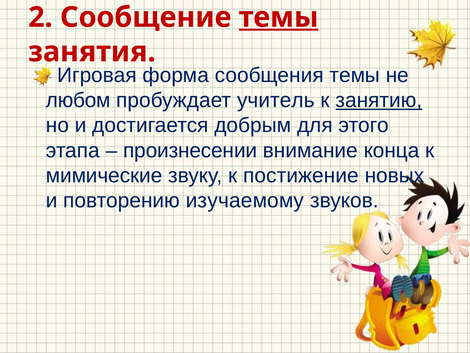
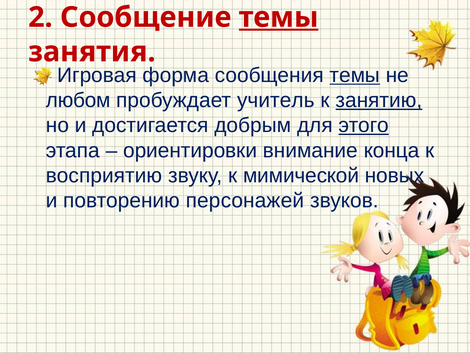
темы at (355, 75) underline: none -> present
этого underline: none -> present
произнесении: произнесении -> ориентировки
мимические: мимические -> восприятию
постижение: постижение -> мимической
изучаемому: изучаемому -> персонажей
